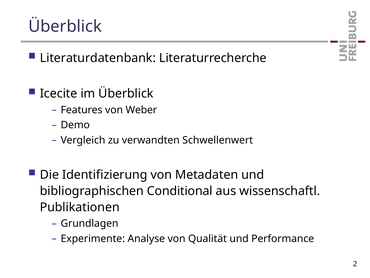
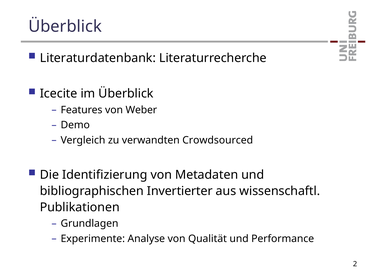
Schwellenwert: Schwellenwert -> Crowdsourced
Conditional: Conditional -> Invertierter
